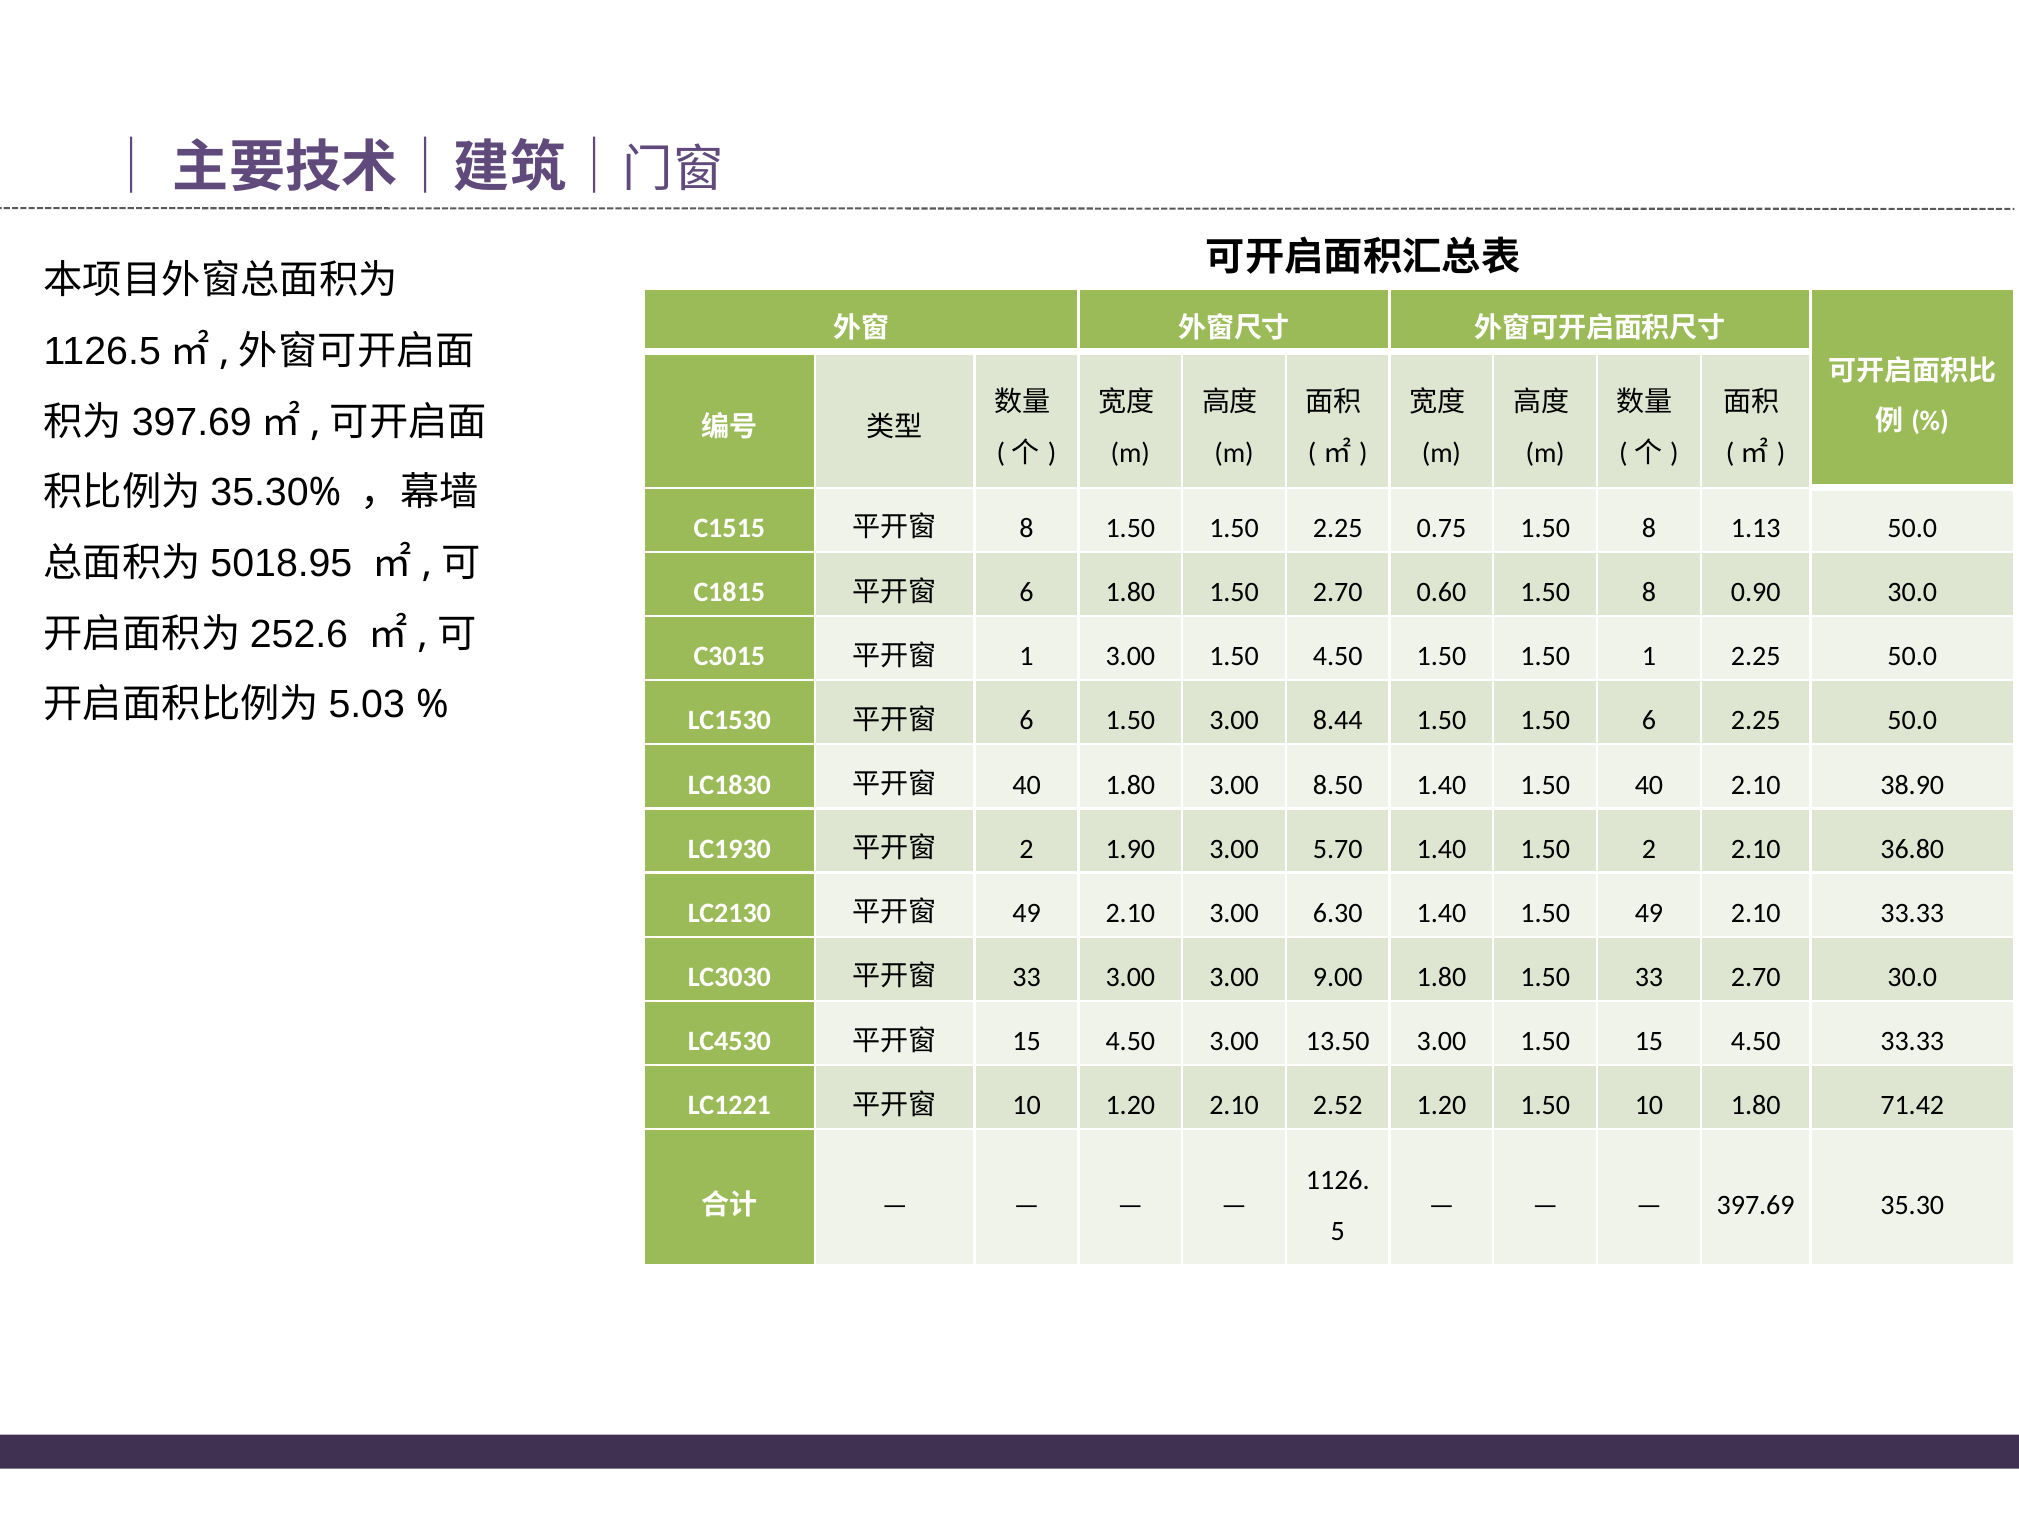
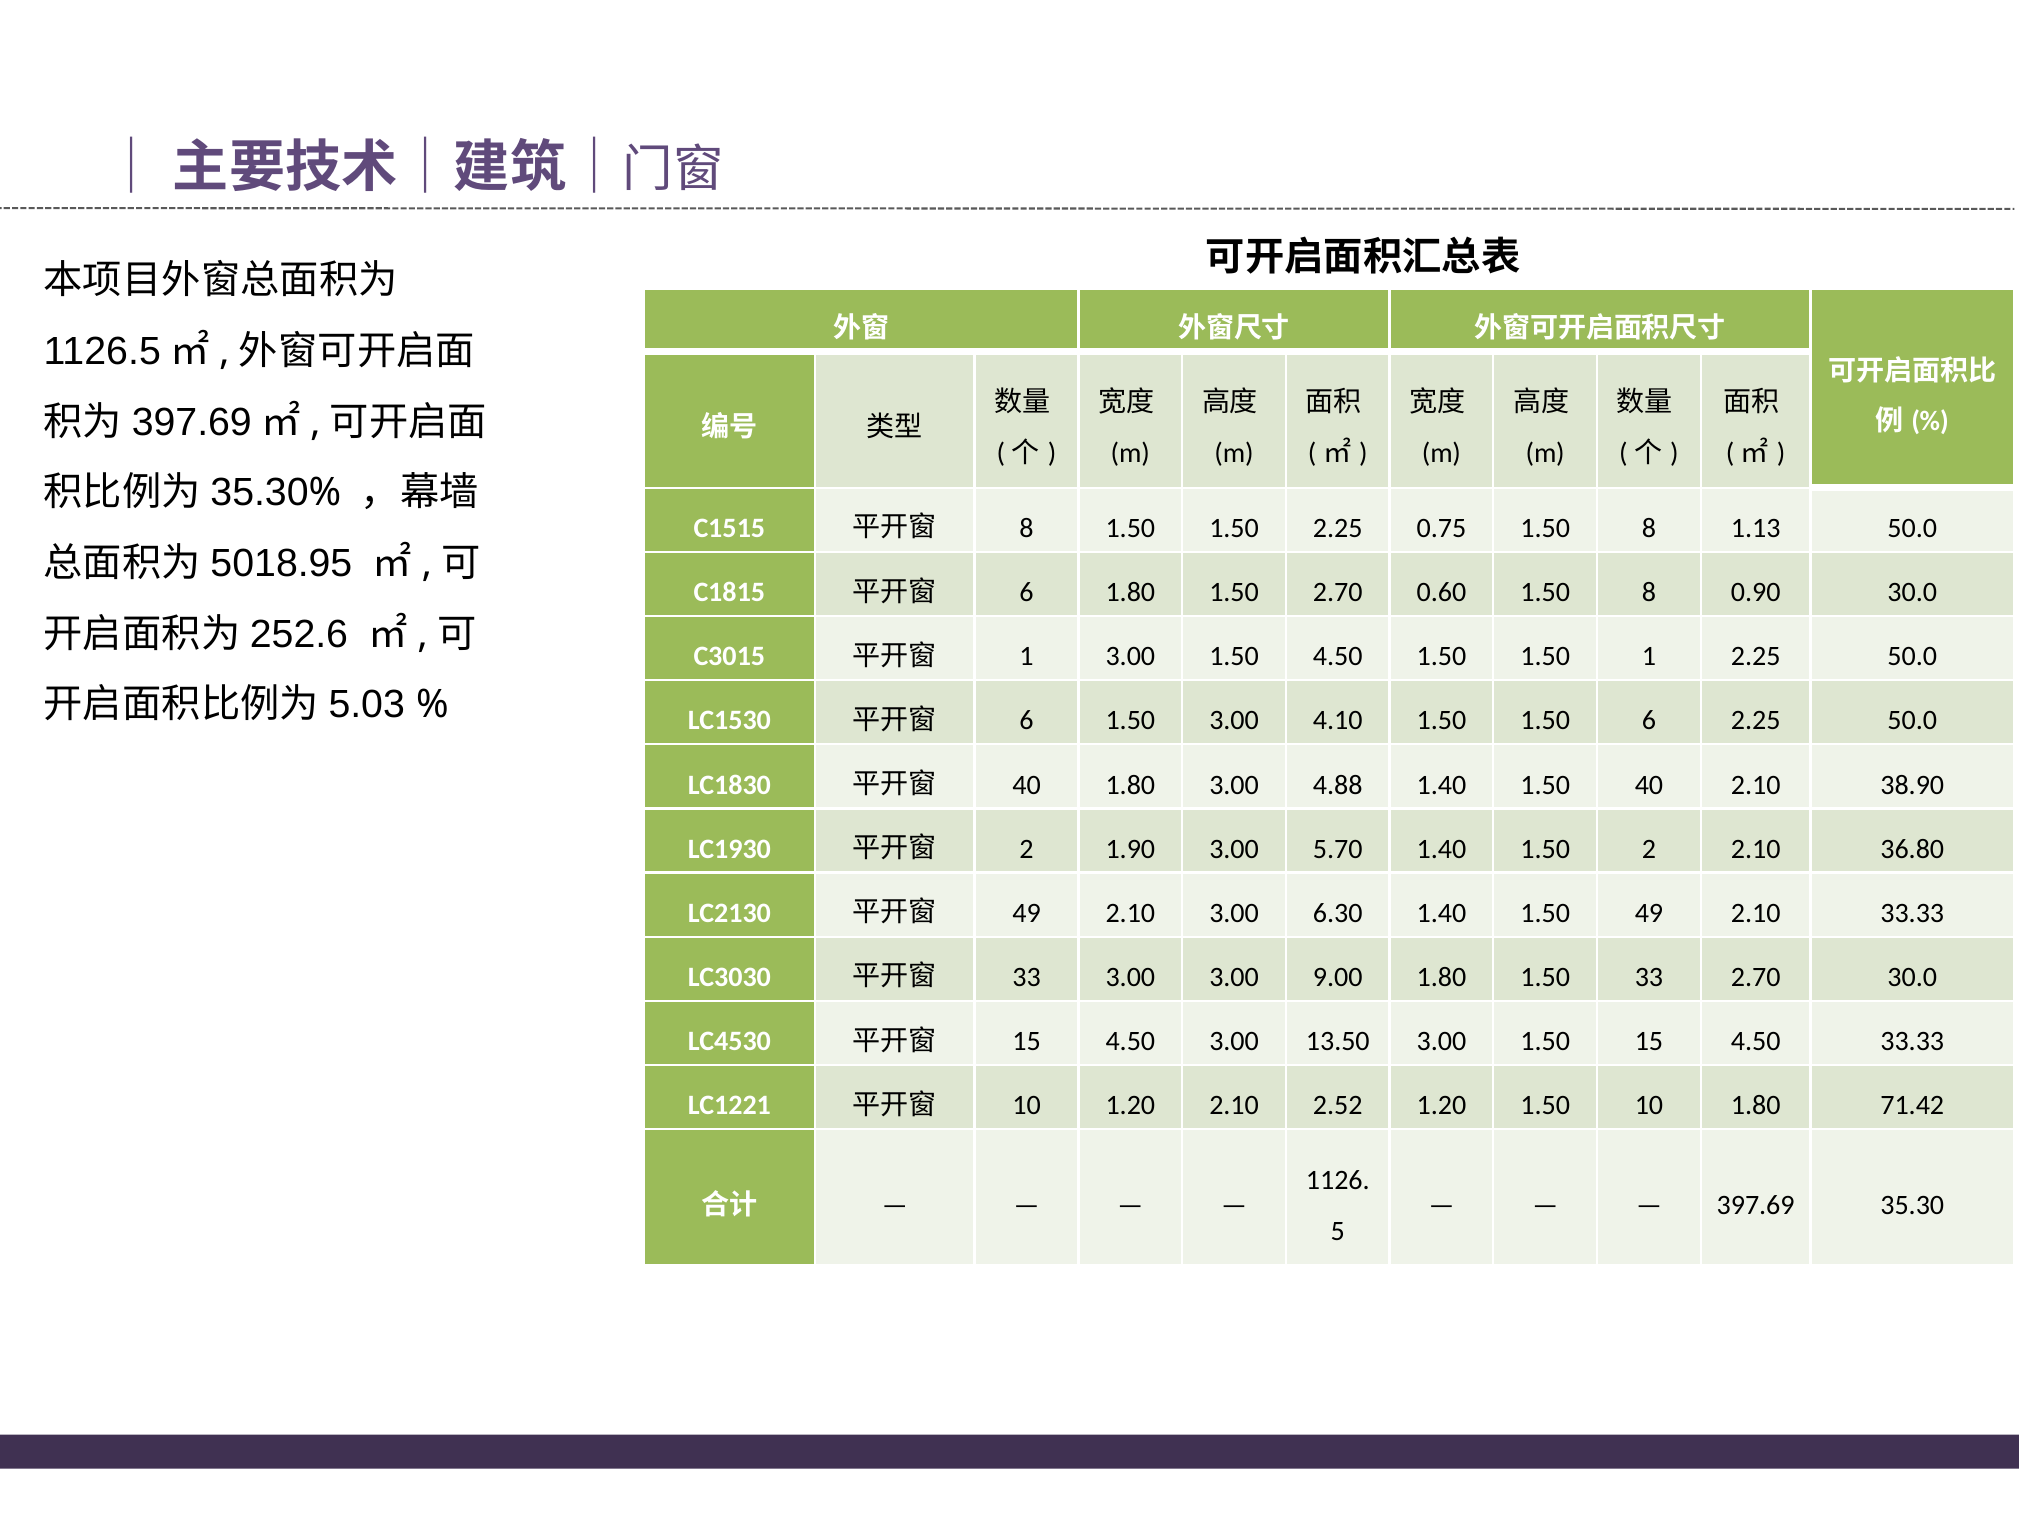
8.44: 8.44 -> 4.10
8.50: 8.50 -> 4.88
